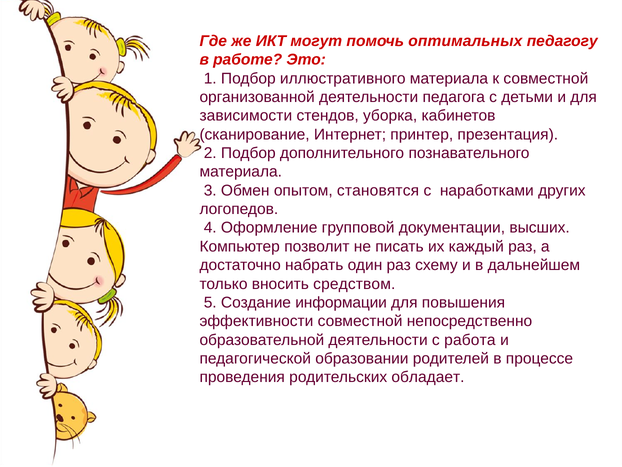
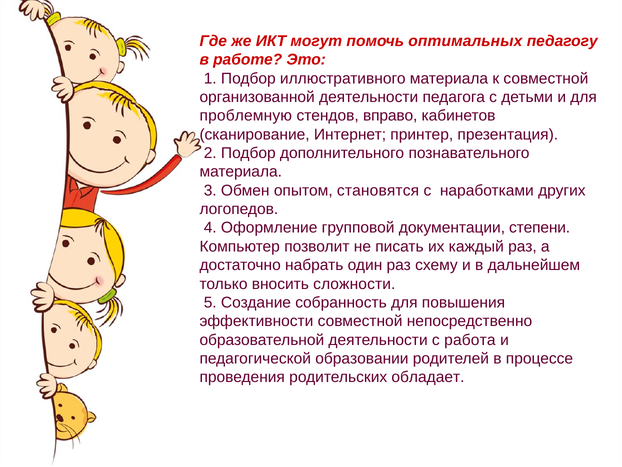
зависимости: зависимости -> проблемную
уборка: уборка -> вправо
высших: высших -> степени
средством: средством -> сложности
информации: информации -> собранность
